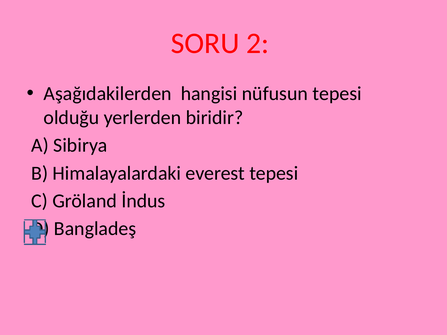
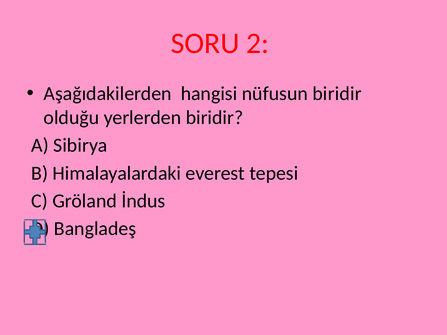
nüfusun tepesi: tepesi -> biridir
